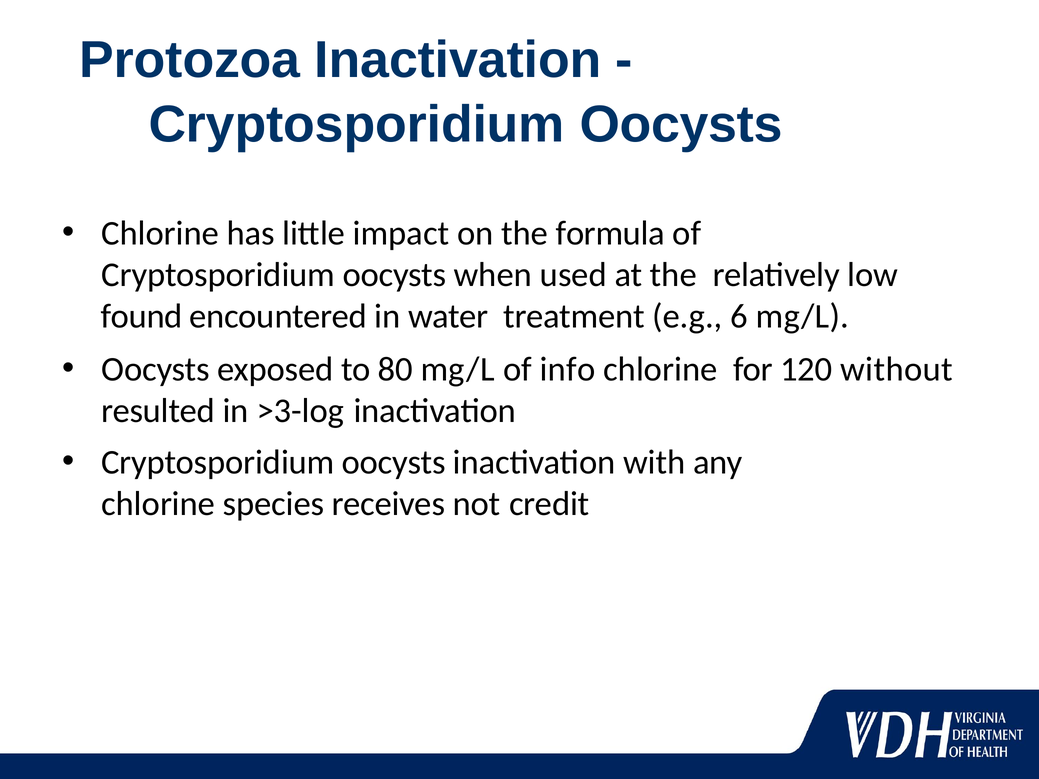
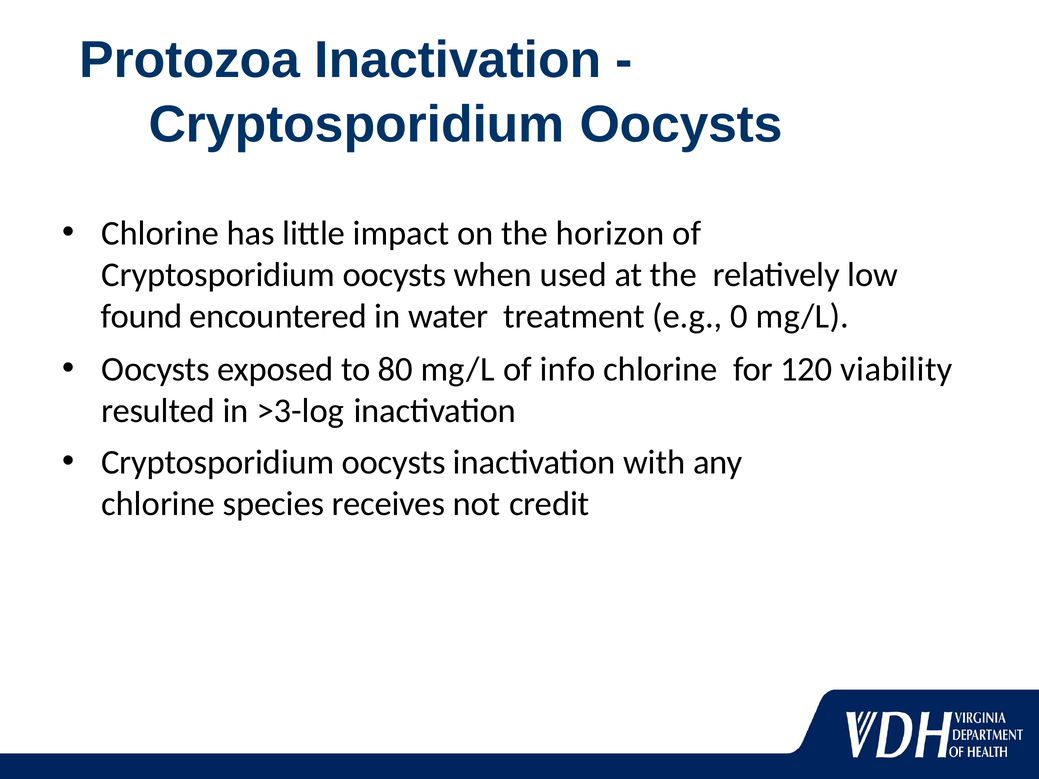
formula: formula -> horizon
6: 6 -> 0
without: without -> viability
